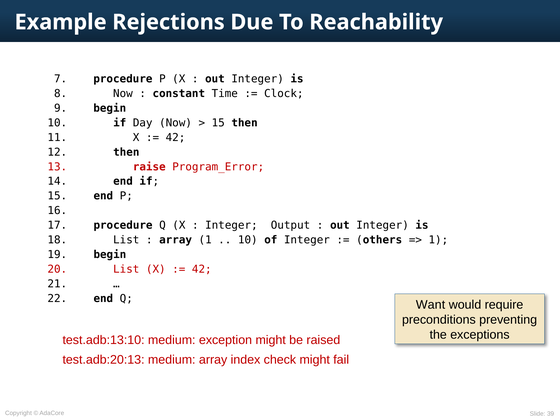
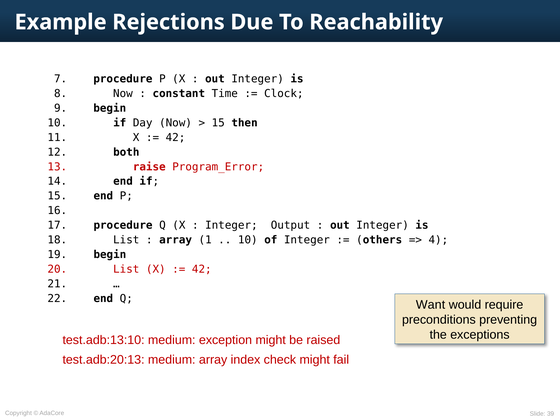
12 then: then -> both
1 at (438, 240): 1 -> 4
